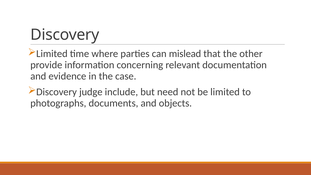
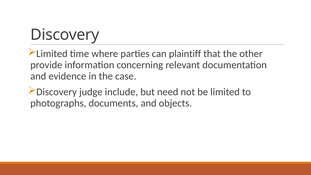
mislead: mislead -> plaintiff
